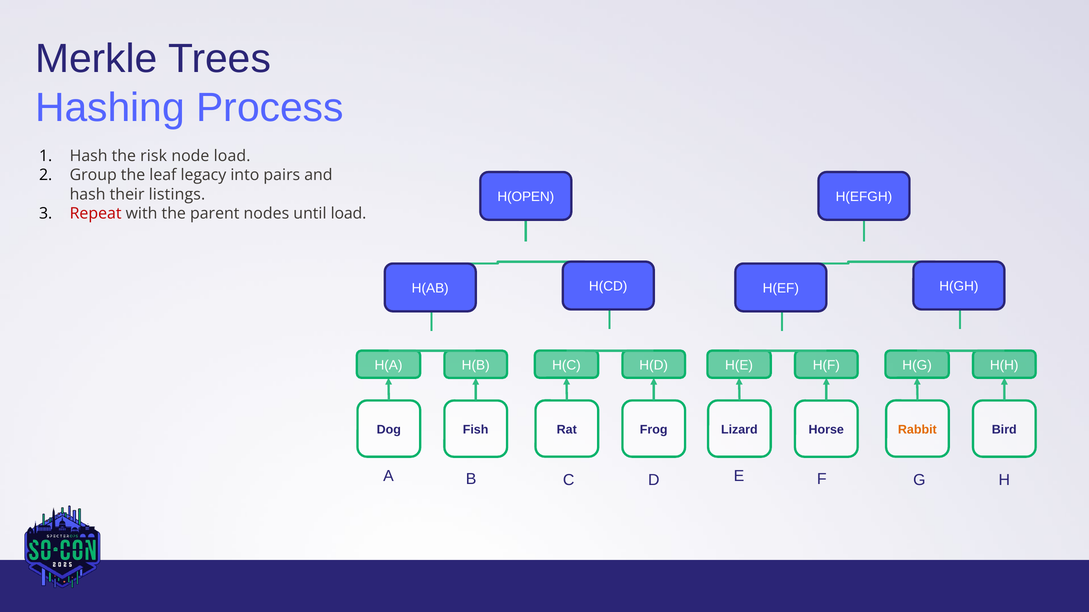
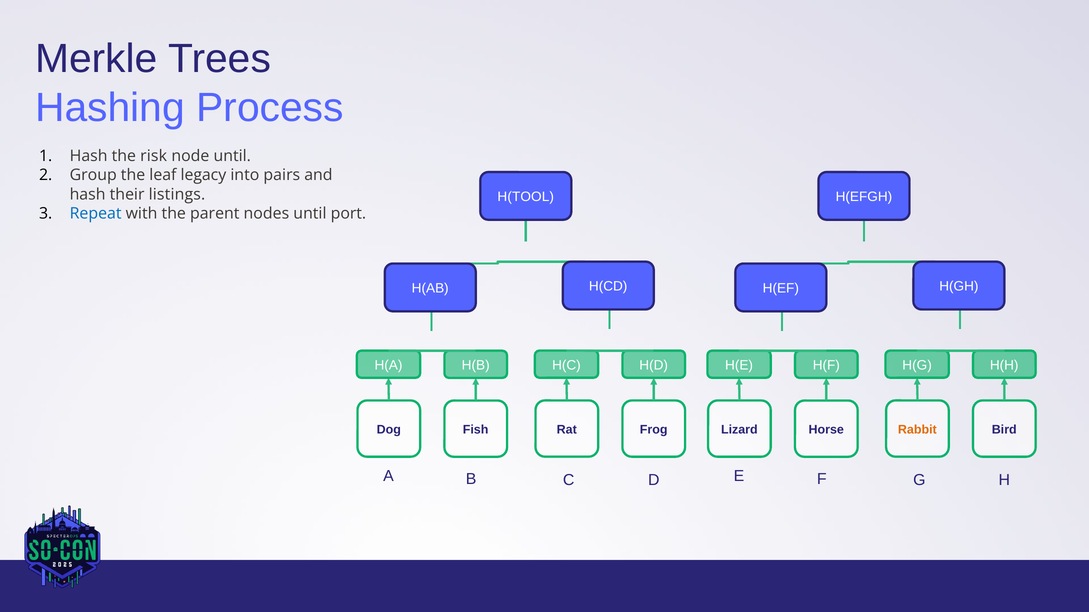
node load: load -> until
H(OPEN: H(OPEN -> H(TOOL
Repeat colour: red -> blue
until load: load -> port
